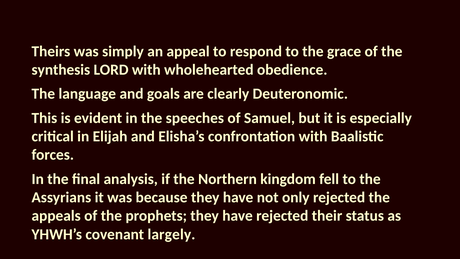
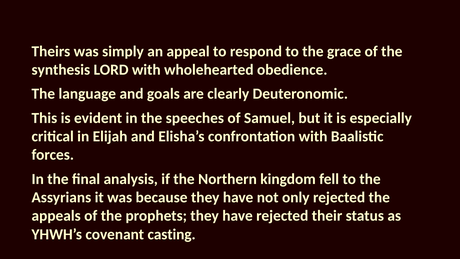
largely: largely -> casting
